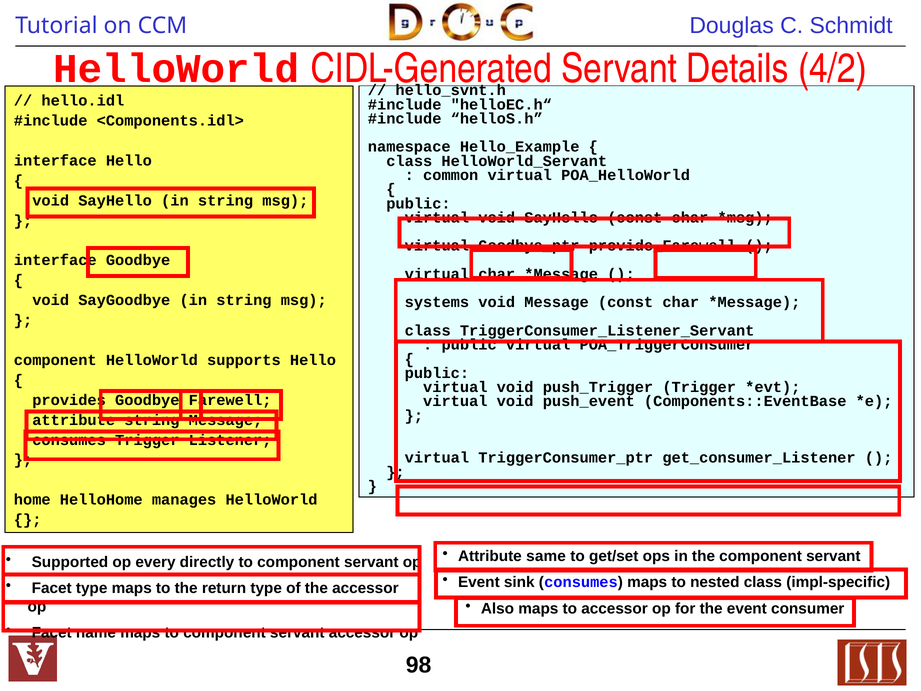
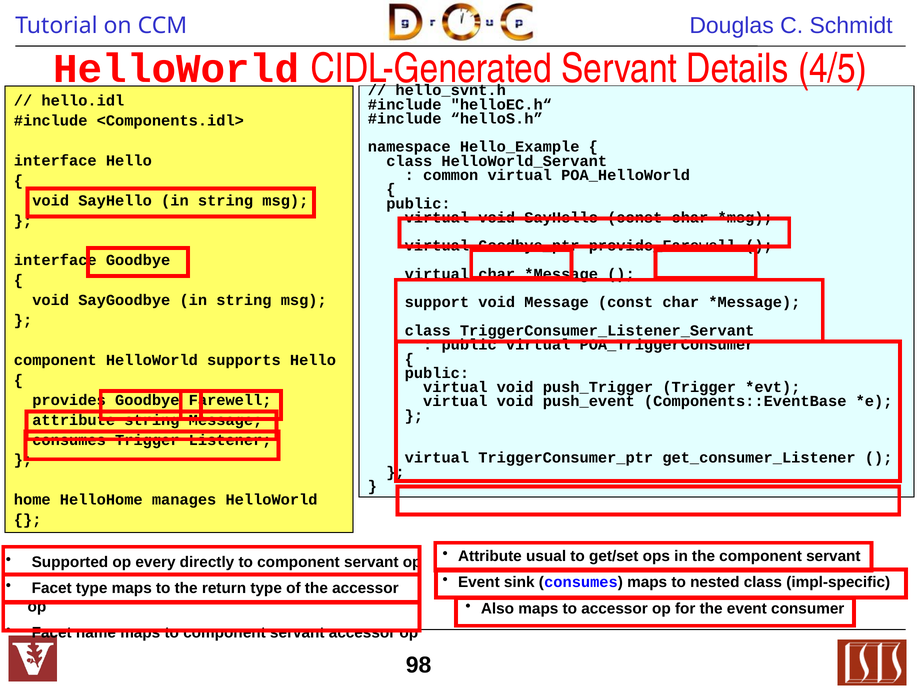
4/2: 4/2 -> 4/5
systems: systems -> support
same: same -> usual
